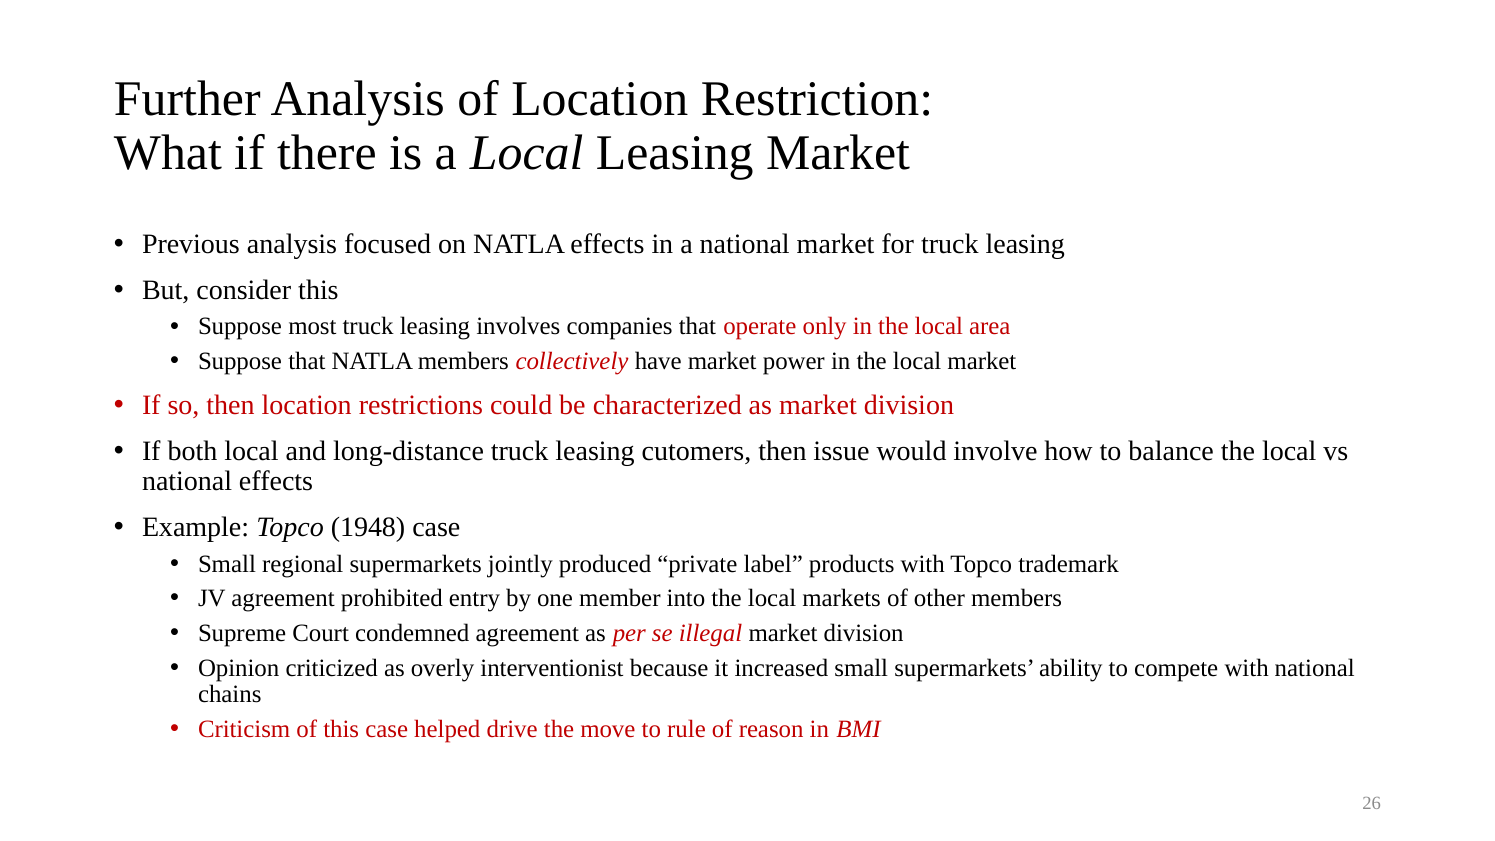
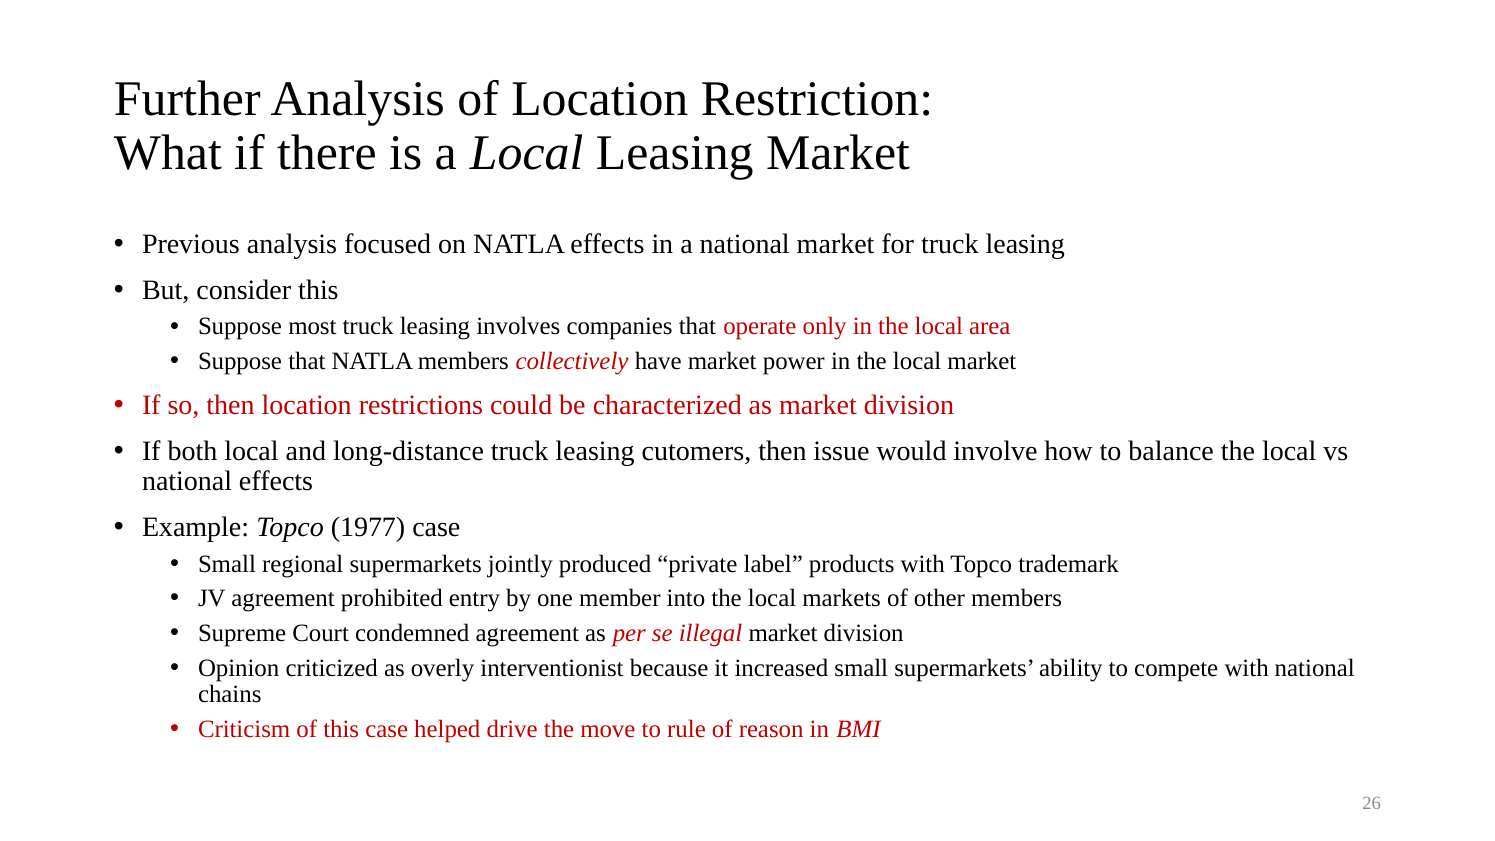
1948: 1948 -> 1977
